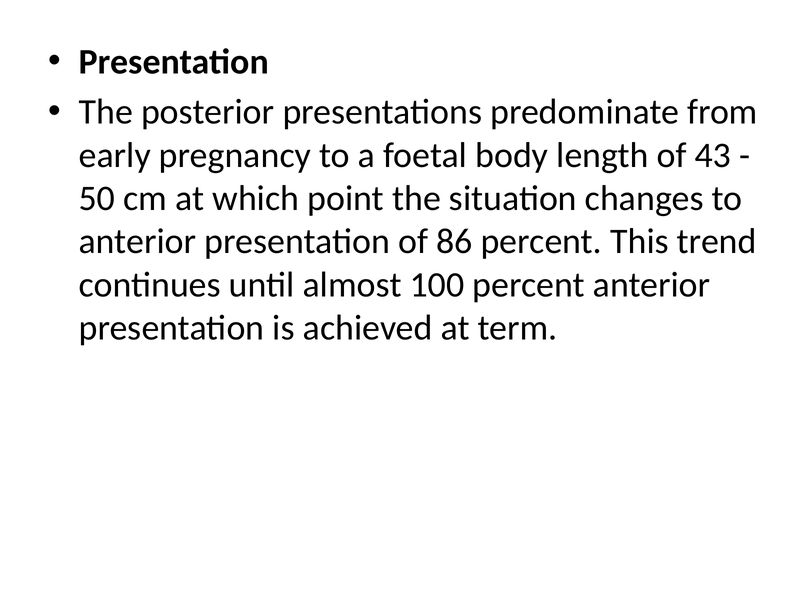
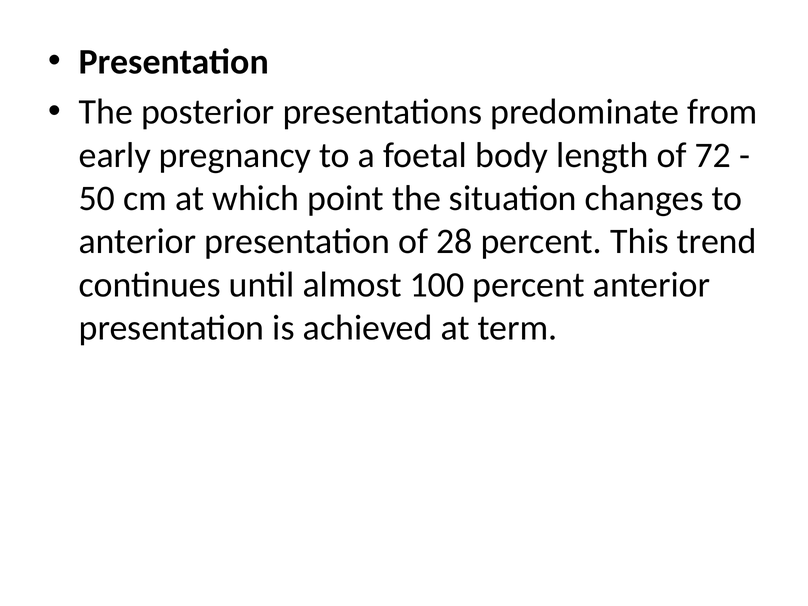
43: 43 -> 72
86: 86 -> 28
